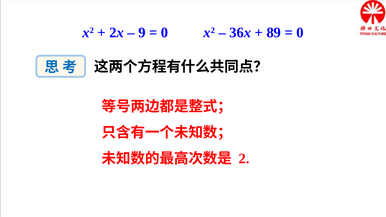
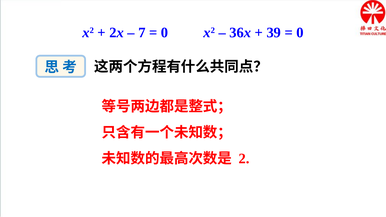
9: 9 -> 7
89: 89 -> 39
